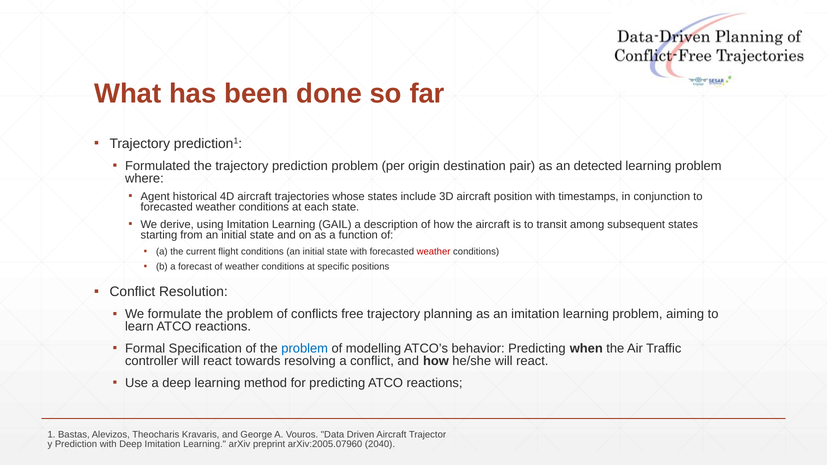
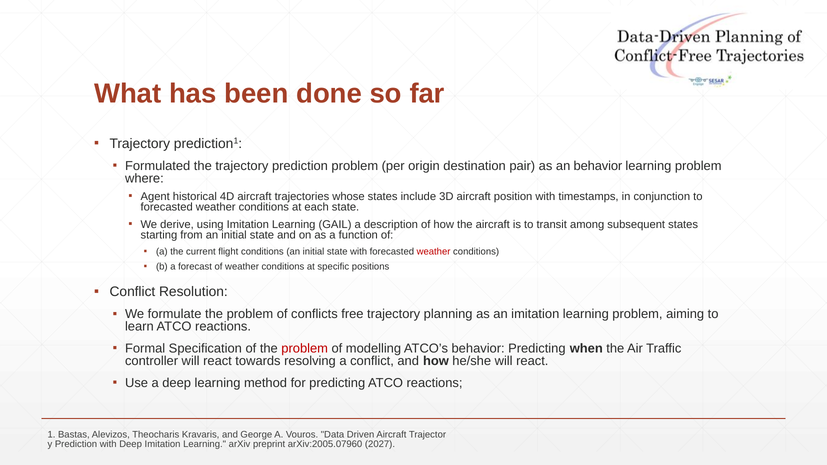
an detected: detected -> behavior
problem at (305, 349) colour: blue -> red
2040: 2040 -> 2027
